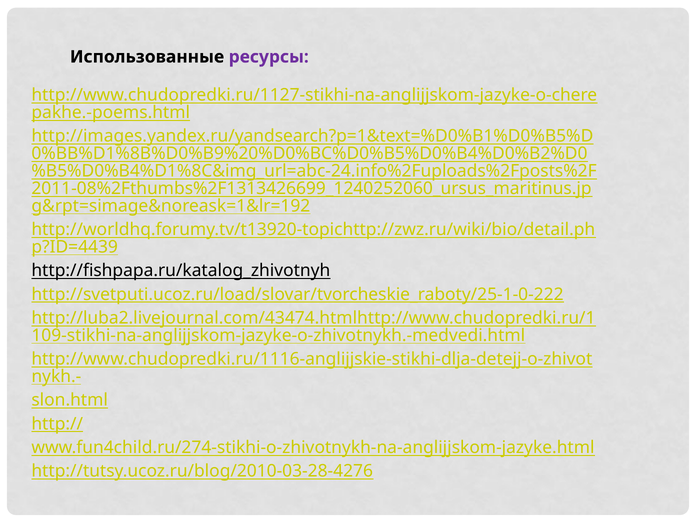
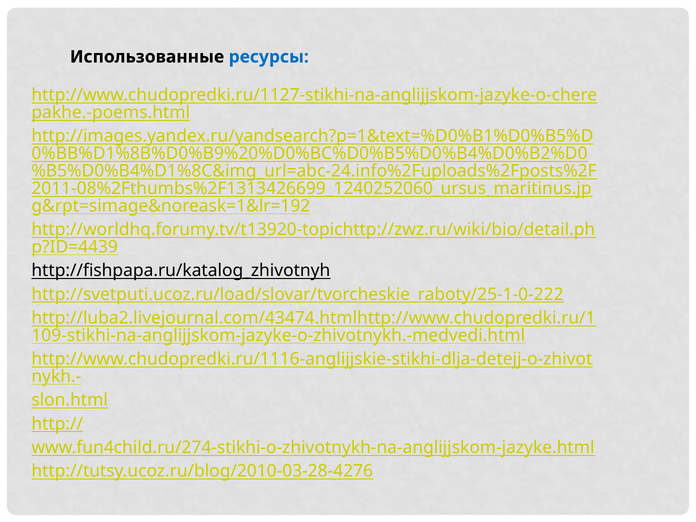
ресурсы colour: purple -> blue
